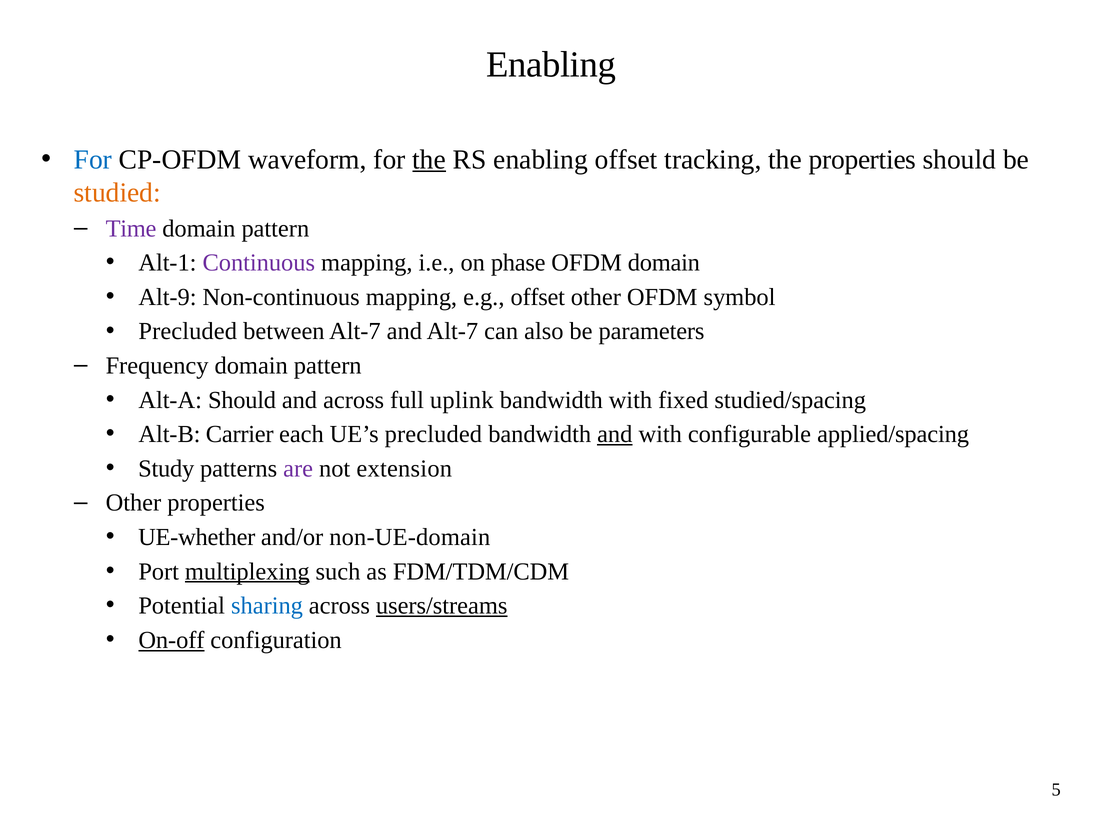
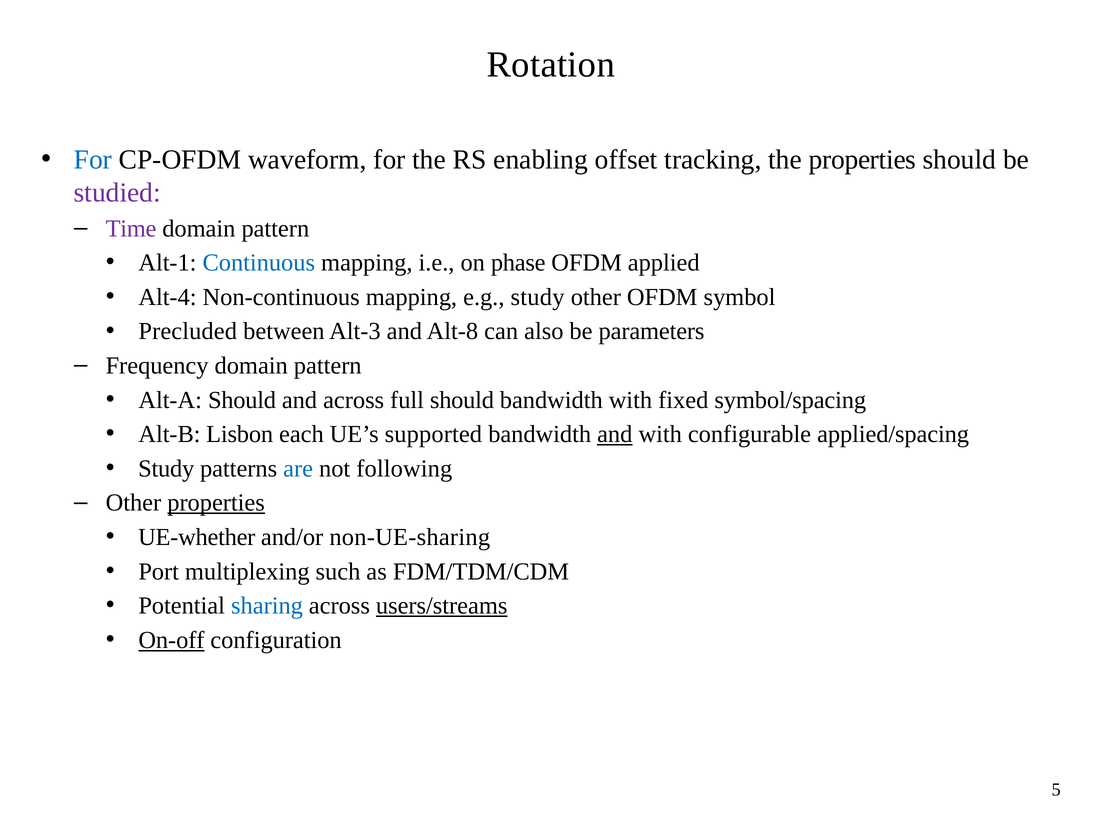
Enabling at (551, 64): Enabling -> Rotation
the at (429, 159) underline: present -> none
studied colour: orange -> purple
Continuous colour: purple -> blue
OFDM domain: domain -> applied
Alt-9: Alt-9 -> Alt-4
e.g offset: offset -> study
between Alt-7: Alt-7 -> Alt-3
and Alt-7: Alt-7 -> Alt-8
full uplink: uplink -> should
studied/spacing: studied/spacing -> symbol/spacing
Carrier: Carrier -> Lisbon
UE’s precluded: precluded -> supported
are colour: purple -> blue
extension: extension -> following
properties at (216, 503) underline: none -> present
non-UE-domain: non-UE-domain -> non-UE-sharing
multiplexing underline: present -> none
